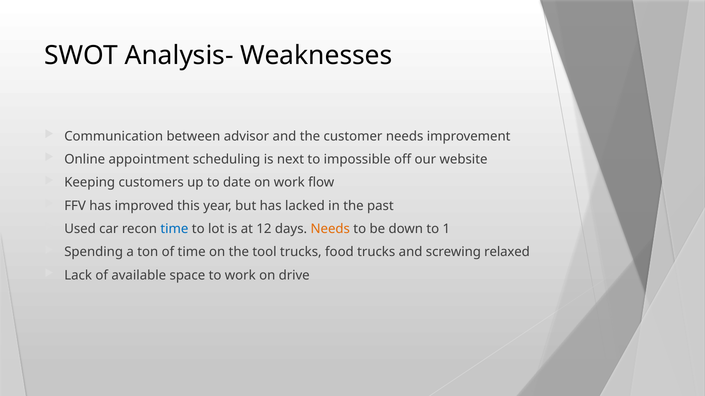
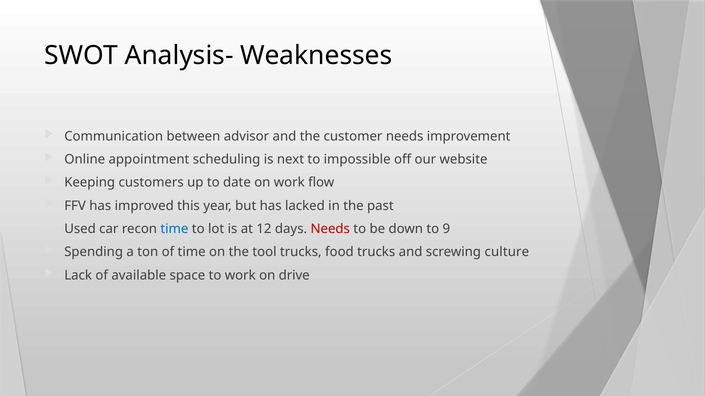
Needs at (330, 229) colour: orange -> red
1: 1 -> 9
relaxed: relaxed -> culture
